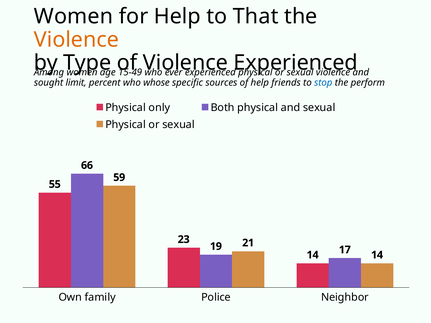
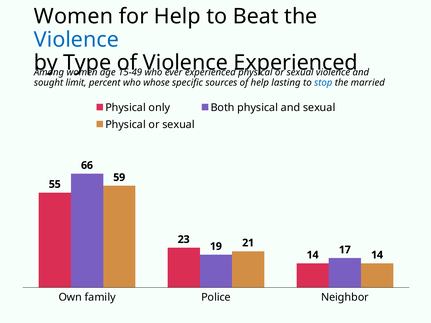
That: That -> Beat
Violence at (76, 40) colour: orange -> blue
friends: friends -> lasting
perform: perform -> married
